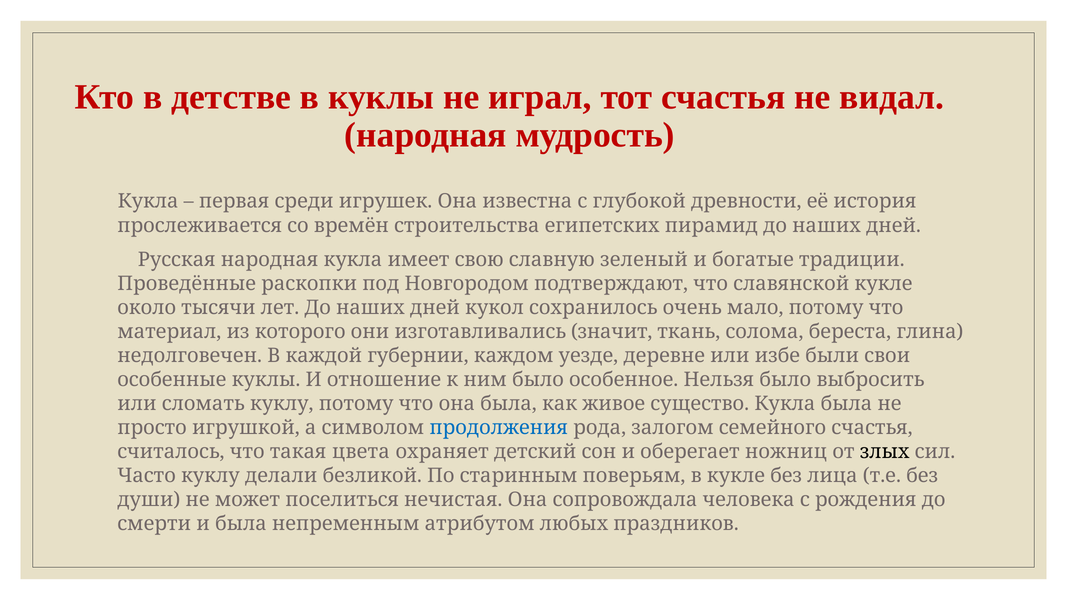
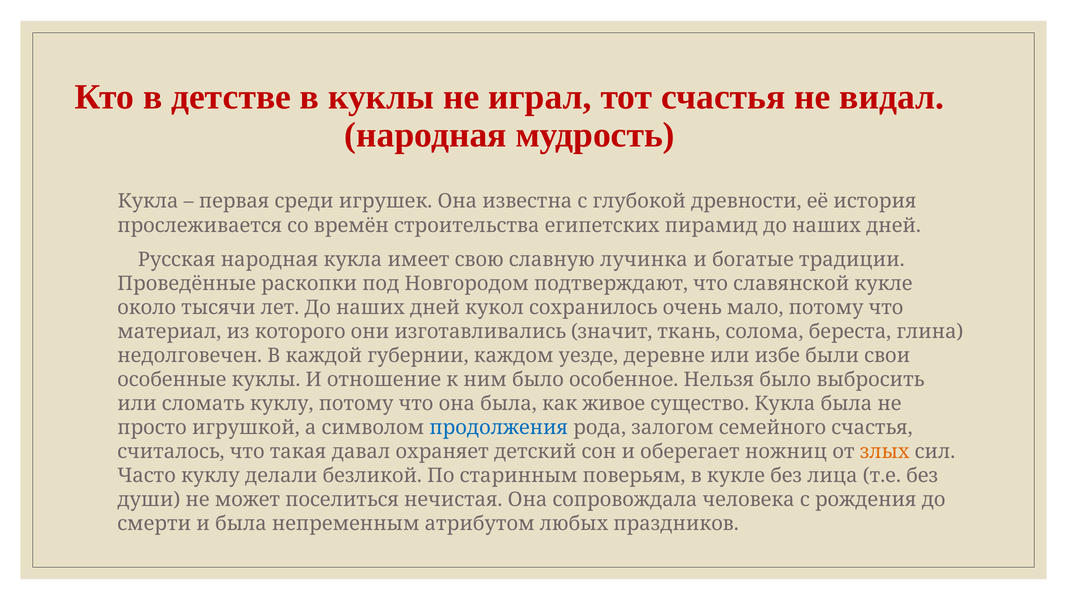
зеленый: зеленый -> лучинка
цвета: цвета -> давал
злых colour: black -> orange
